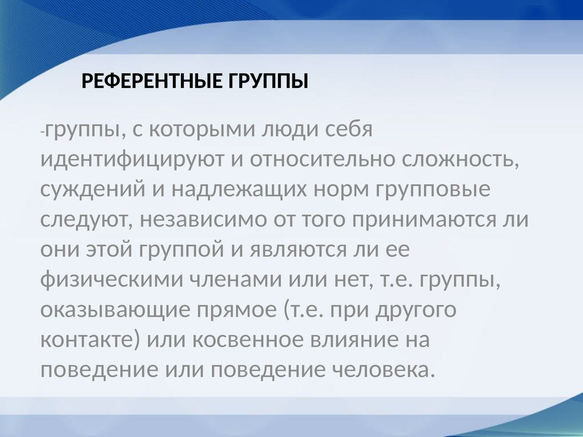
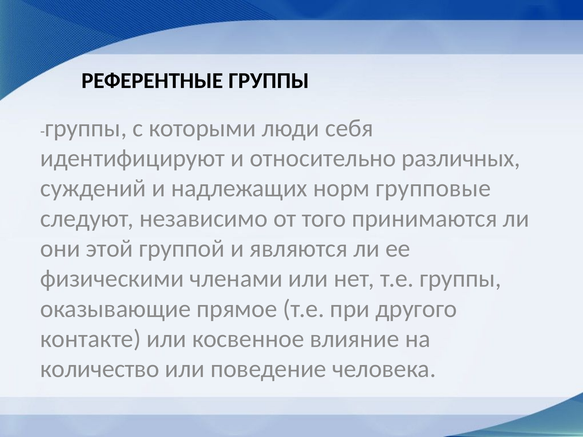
сложность: сложность -> различных
поведение at (100, 369): поведение -> количество
